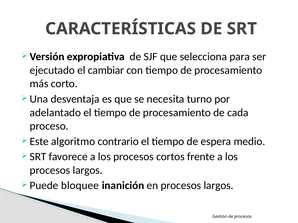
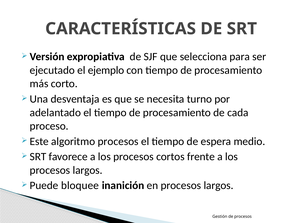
cambiar: cambiar -> ejemplo
algoritmo contrario: contrario -> procesos
